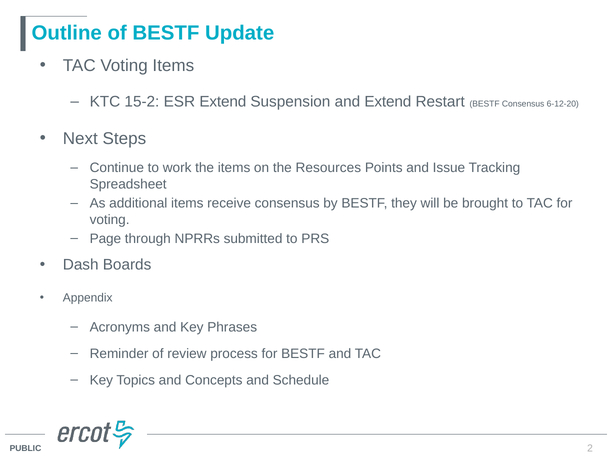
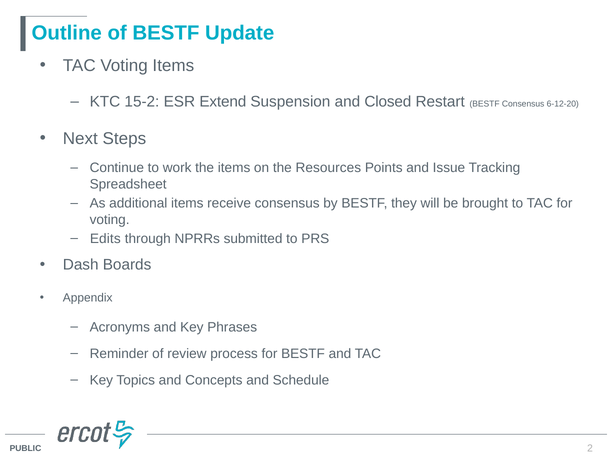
and Extend: Extend -> Closed
Page: Page -> Edits
